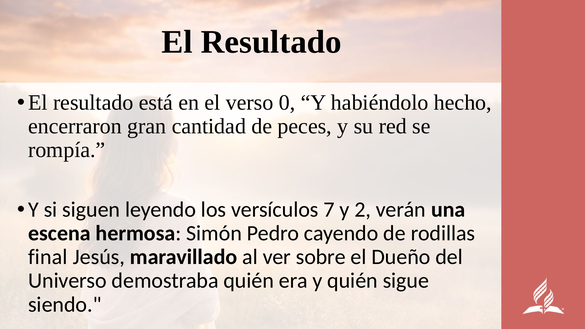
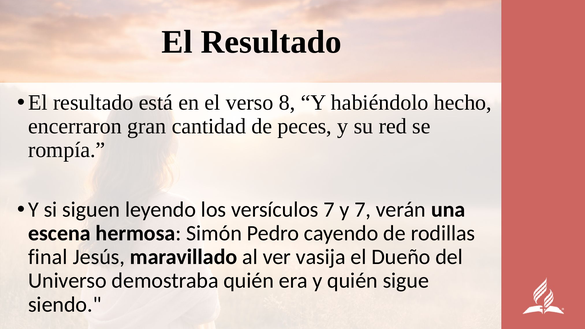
0: 0 -> 8
y 2: 2 -> 7
sobre: sobre -> vasija
